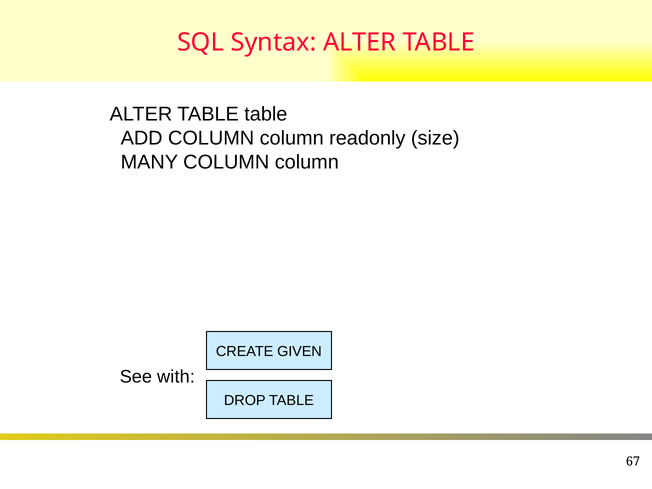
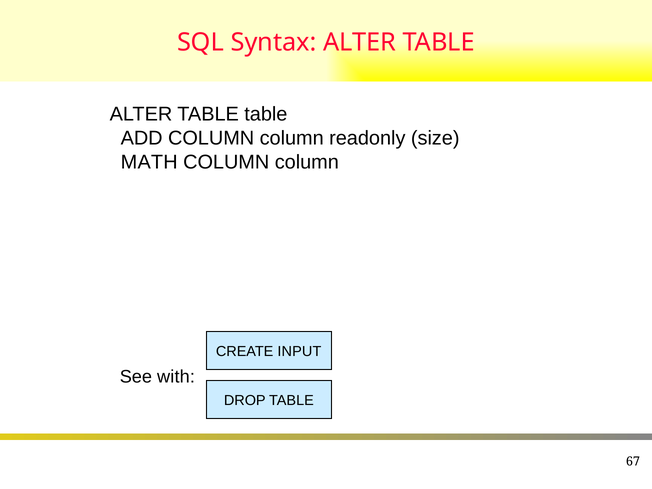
MANY: MANY -> MATH
GIVEN: GIVEN -> INPUT
